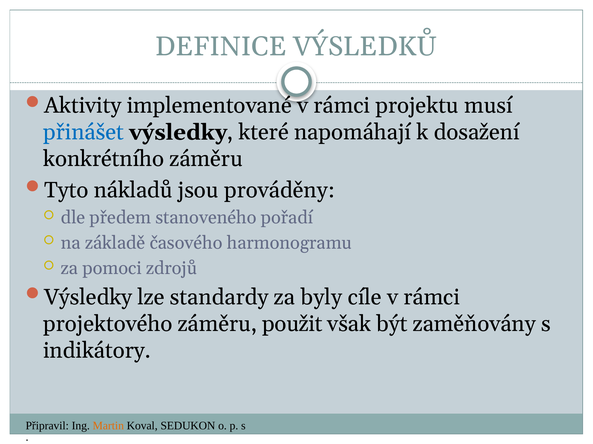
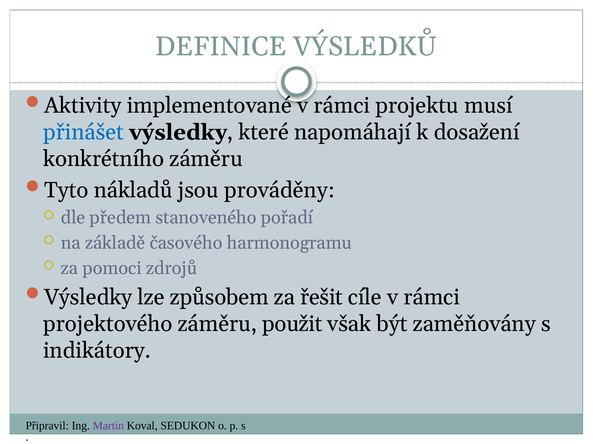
standardy: standardy -> způsobem
byly: byly -> řešit
Martin colour: orange -> purple
